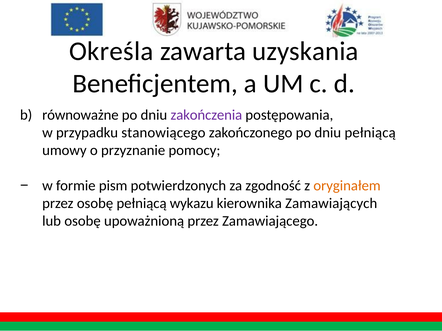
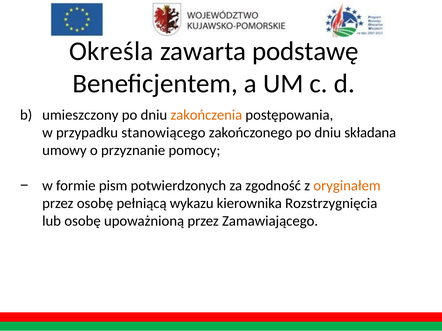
uzyskania: uzyskania -> podstawę
równoważne: równoważne -> umieszczony
zakończenia colour: purple -> orange
dniu pełniącą: pełniącą -> składana
Zamawiających: Zamawiających -> Rozstrzygnięcia
